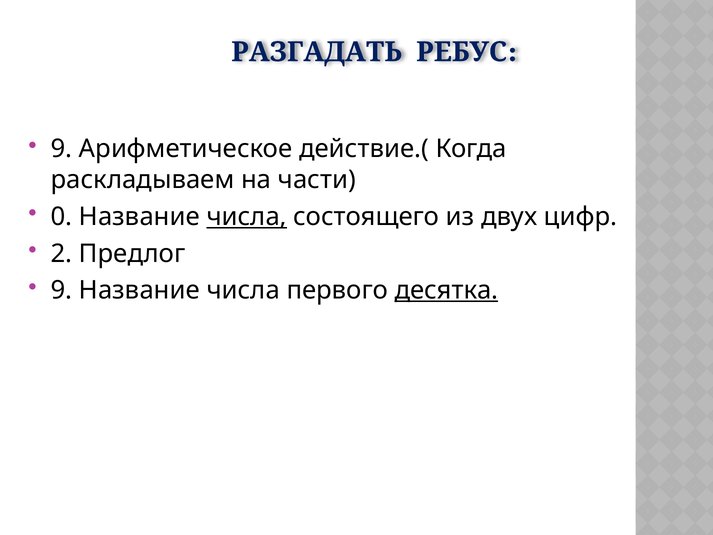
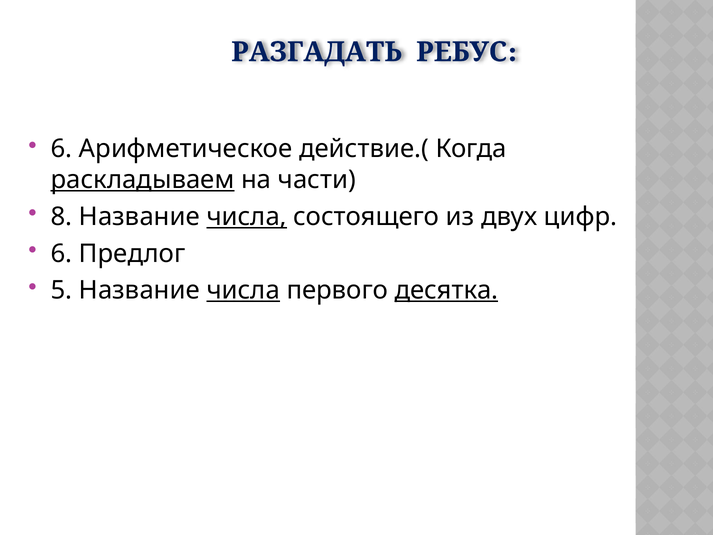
9 at (62, 149): 9 -> 6
раскладываем underline: none -> present
0: 0 -> 8
2 at (62, 253): 2 -> 6
9 at (62, 290): 9 -> 5
числа at (243, 290) underline: none -> present
